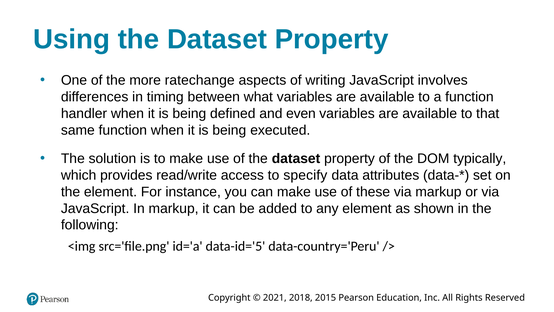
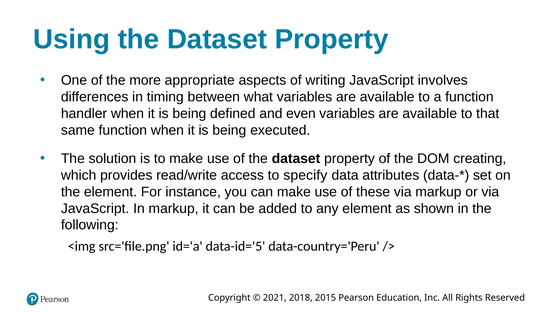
ratechange: ratechange -> appropriate
typically: typically -> creating
